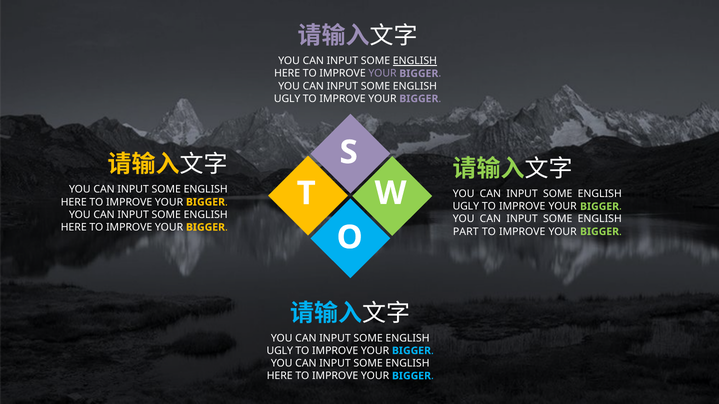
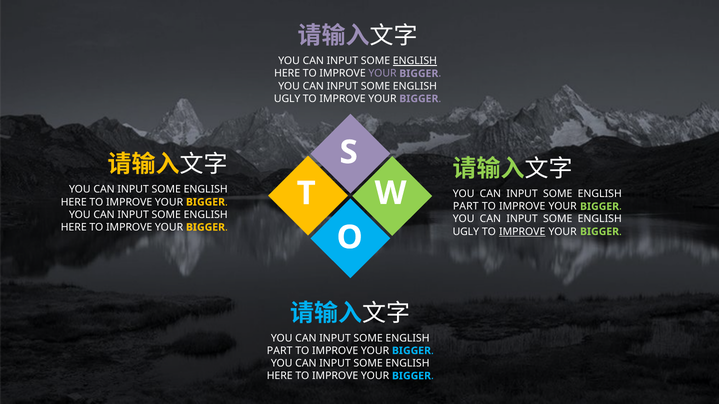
UGLY at (466, 207): UGLY -> PART
PART at (466, 232): PART -> UGLY
IMPROVE at (522, 232) underline: none -> present
UGLY at (280, 351): UGLY -> PART
